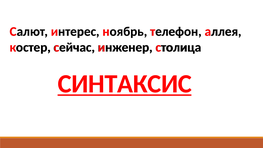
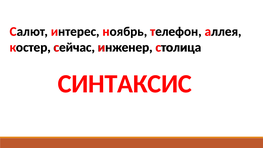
СИНТАКСИС underline: present -> none
